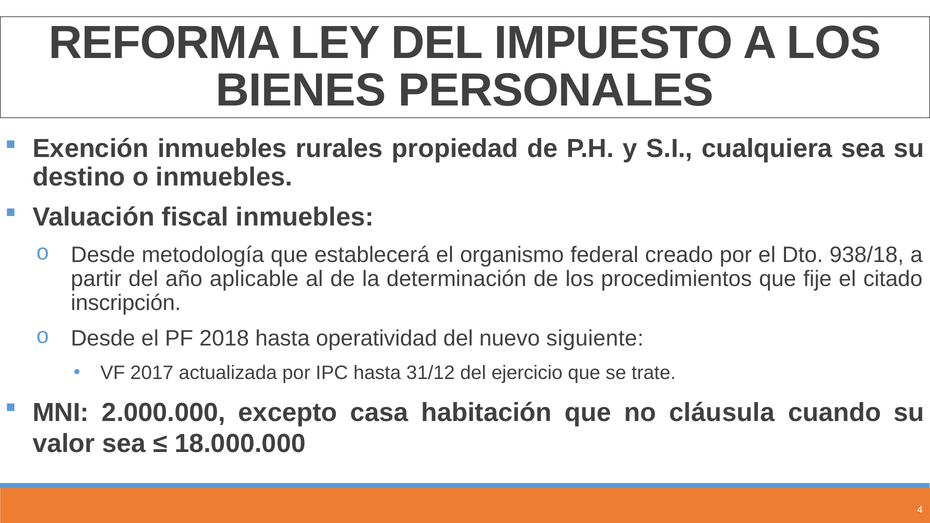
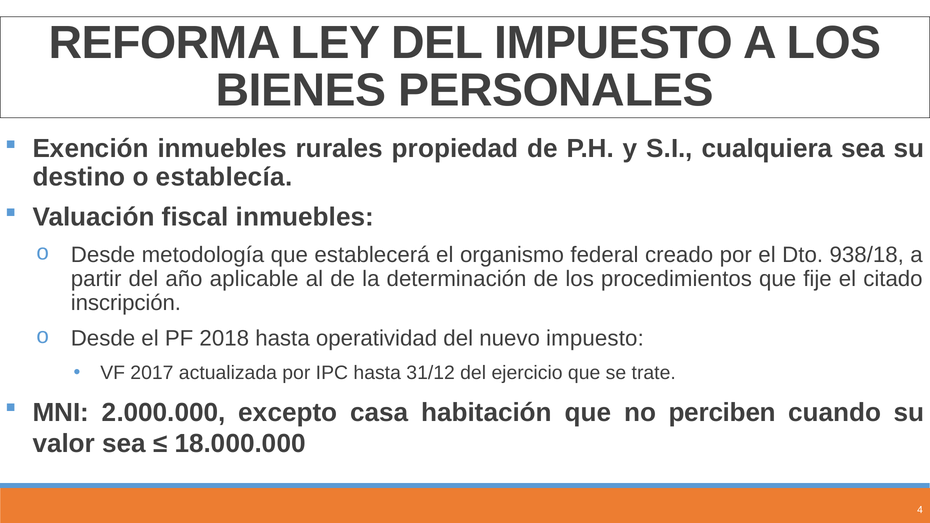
o inmuebles: inmuebles -> establecía
nuevo siguiente: siguiente -> impuesto
cláusula: cláusula -> perciben
